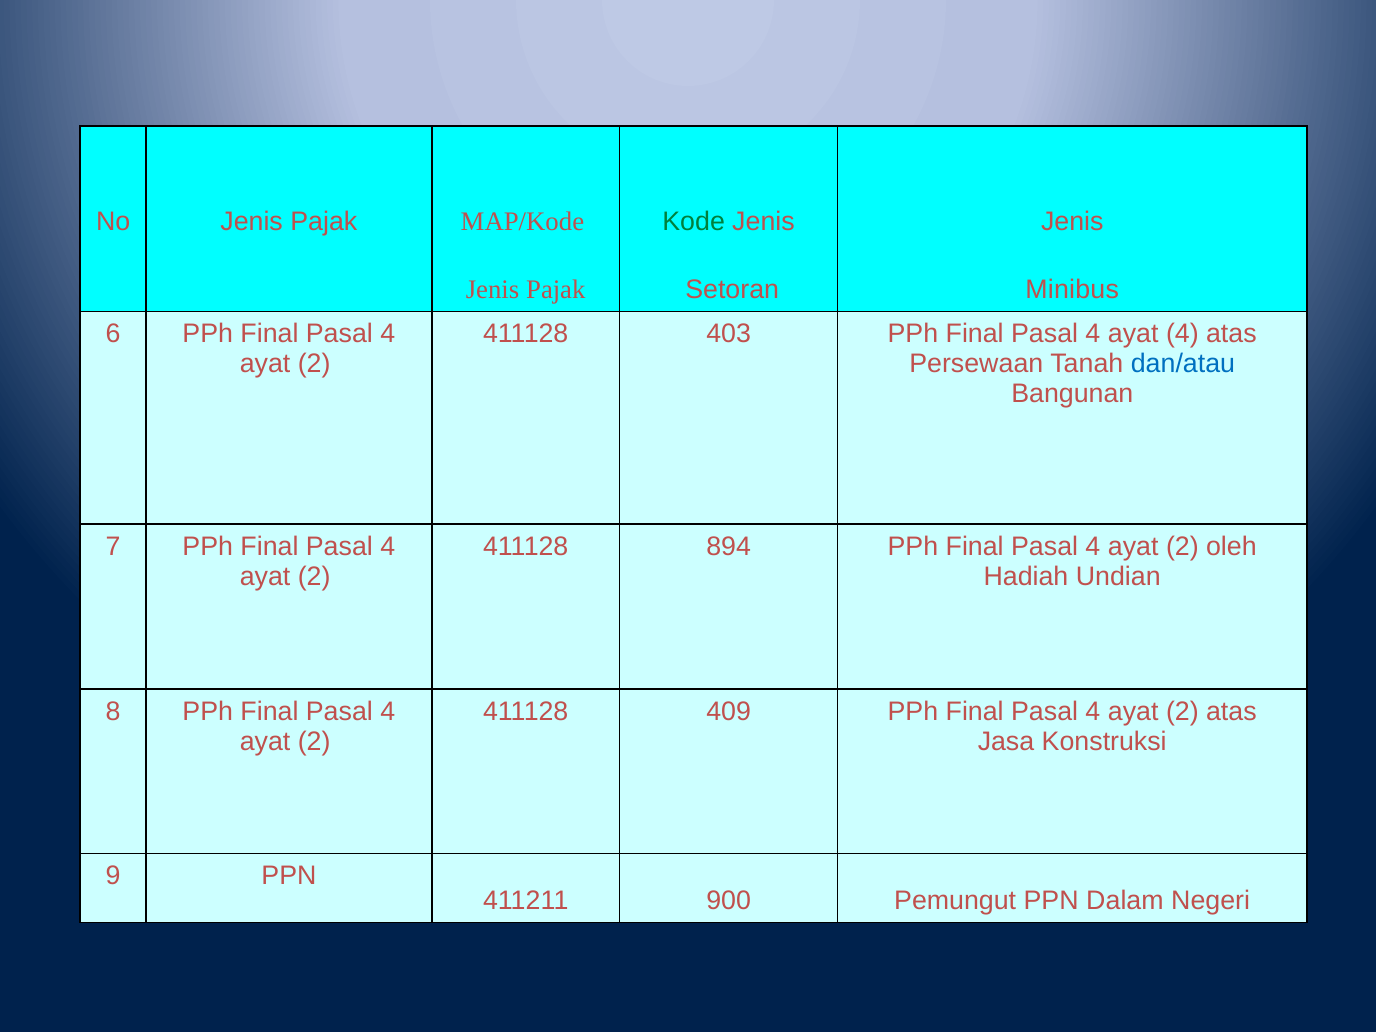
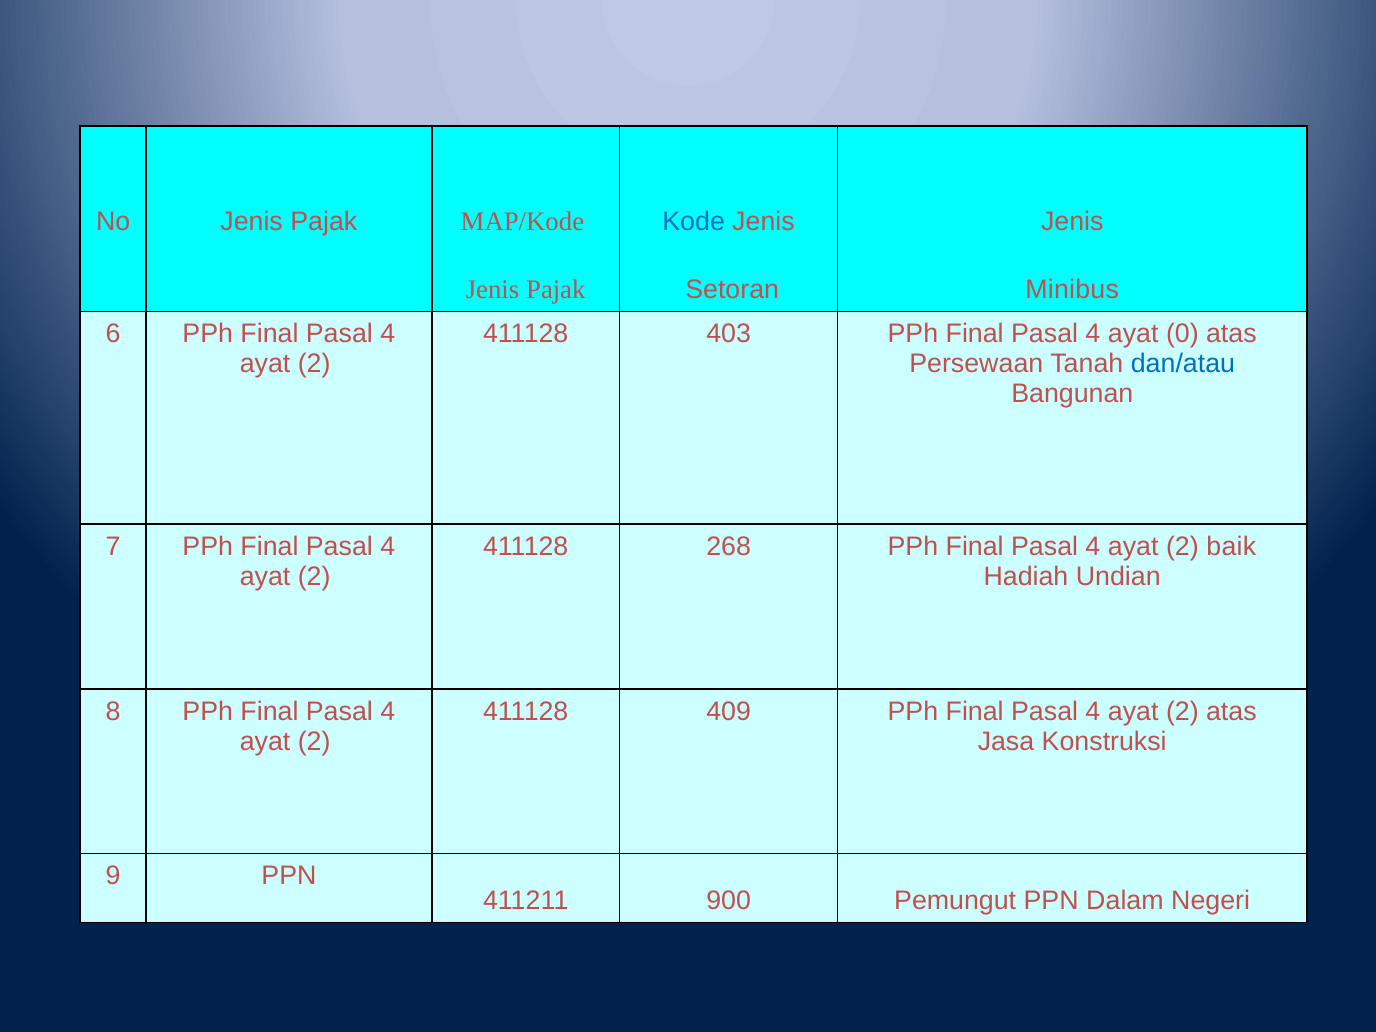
Kode colour: green -> blue
ayat 4: 4 -> 0
894: 894 -> 268
oleh: oleh -> baik
